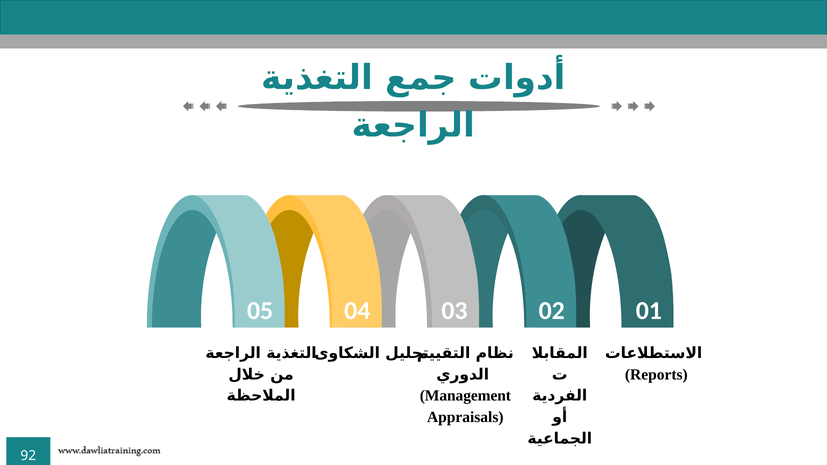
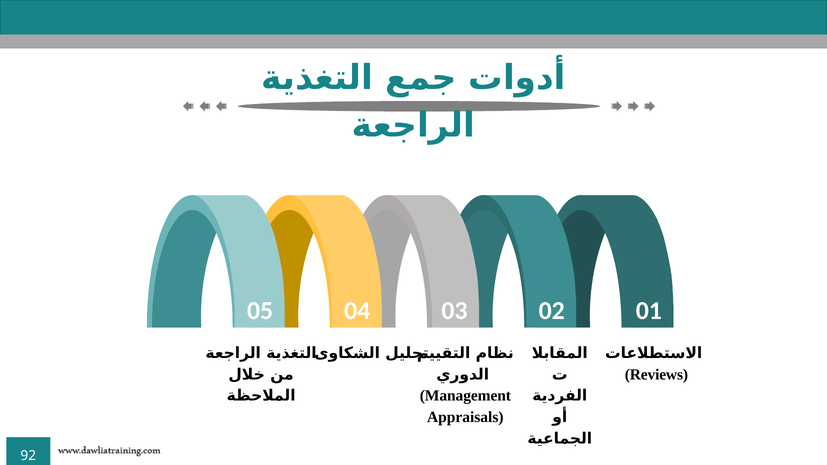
Reports: Reports -> Reviews
